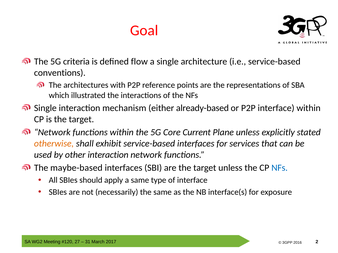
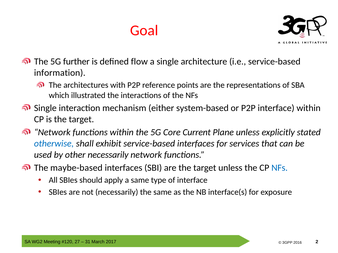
criteria: criteria -> further
conventions: conventions -> information
already-based: already-based -> system-based
otherwise colour: orange -> blue
other interaction: interaction -> necessarily
